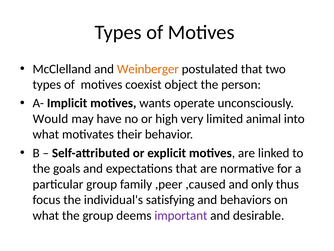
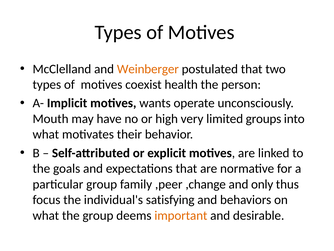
object: object -> health
Would: Would -> Mouth
animal: animal -> groups
,caused: ,caused -> ,change
important colour: purple -> orange
